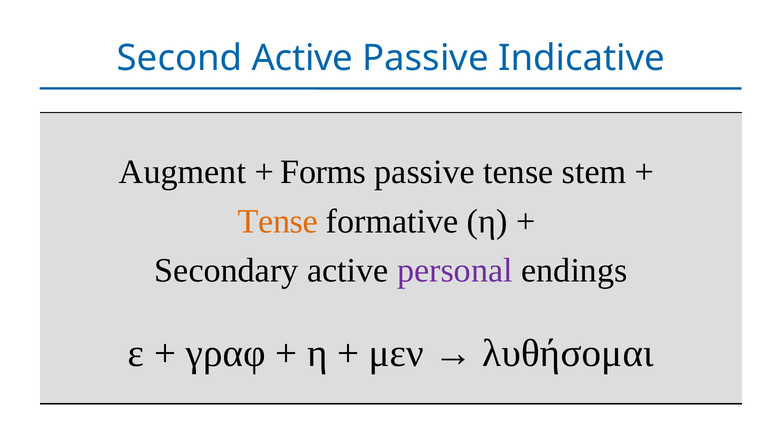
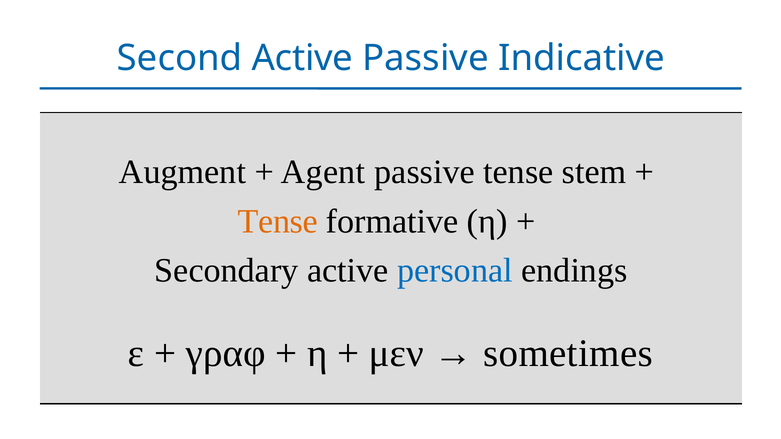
Forms: Forms -> Agent
personal colour: purple -> blue
λυθήσομαι: λυθήσομαι -> sometimes
